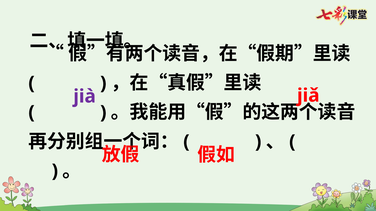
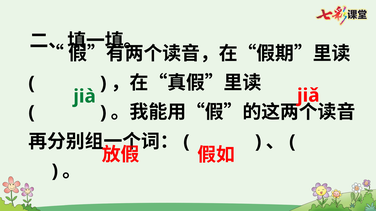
jià colour: purple -> green
